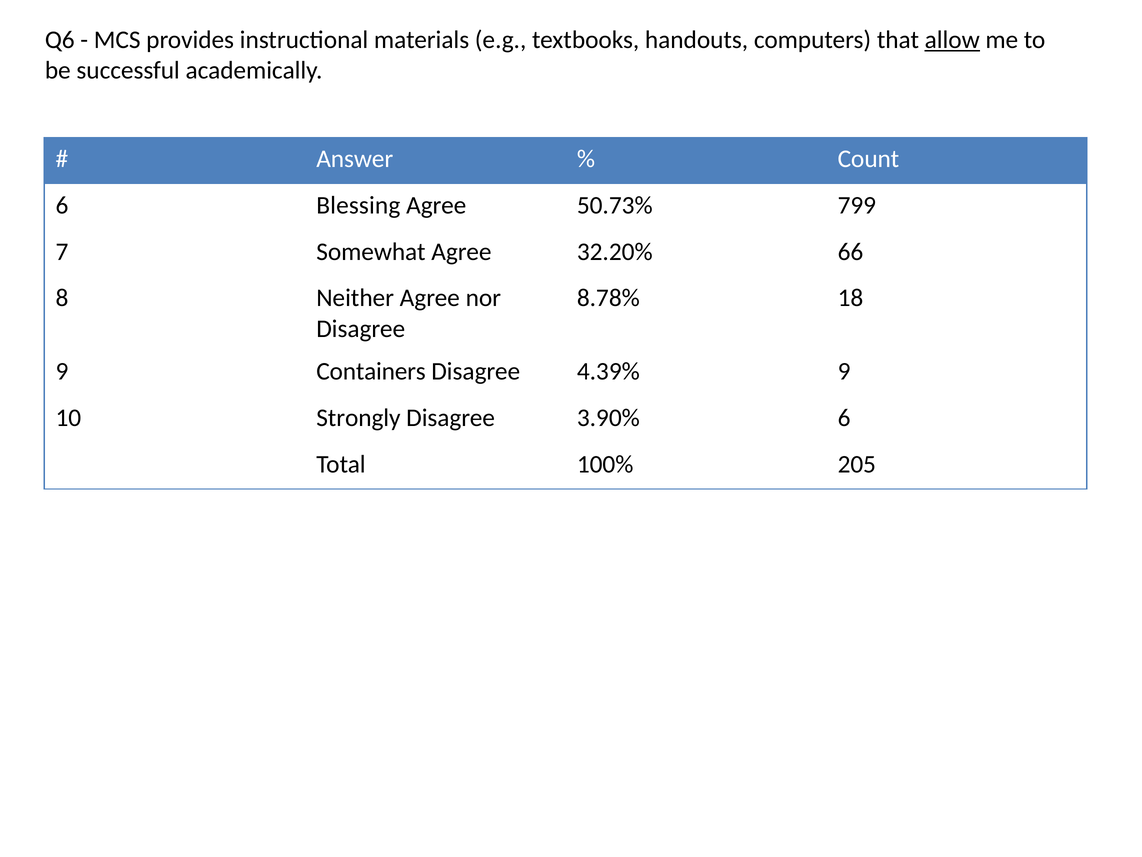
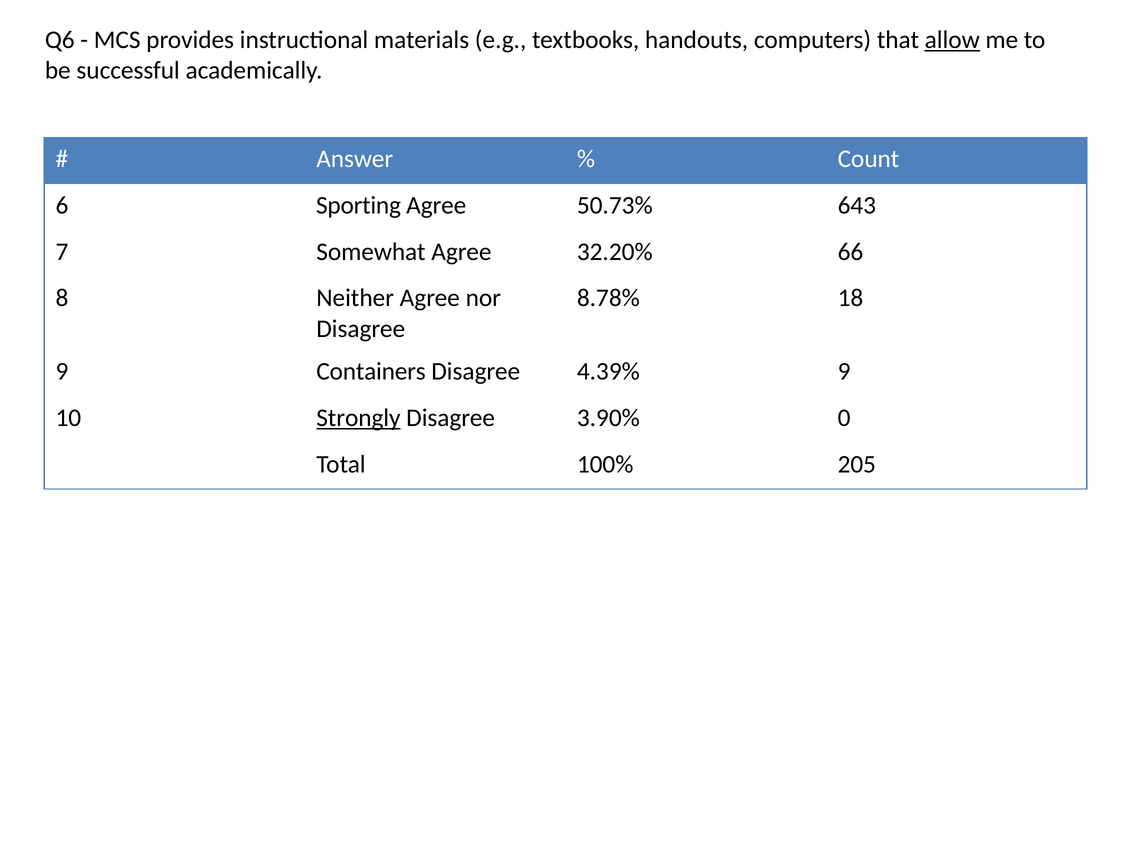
Blessing: Blessing -> Sporting
799: 799 -> 643
Strongly underline: none -> present
3.90% 6: 6 -> 0
